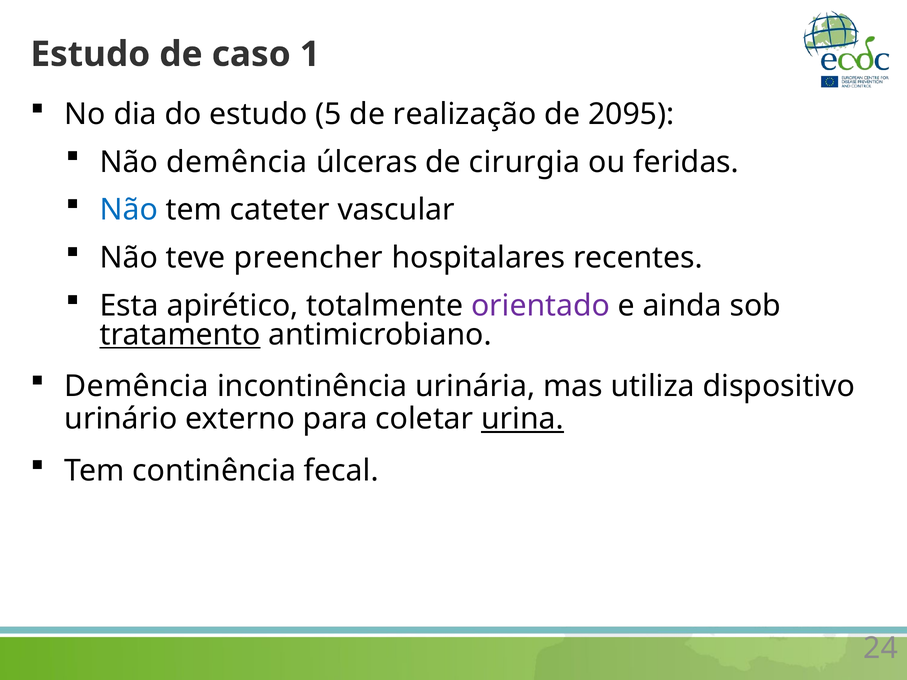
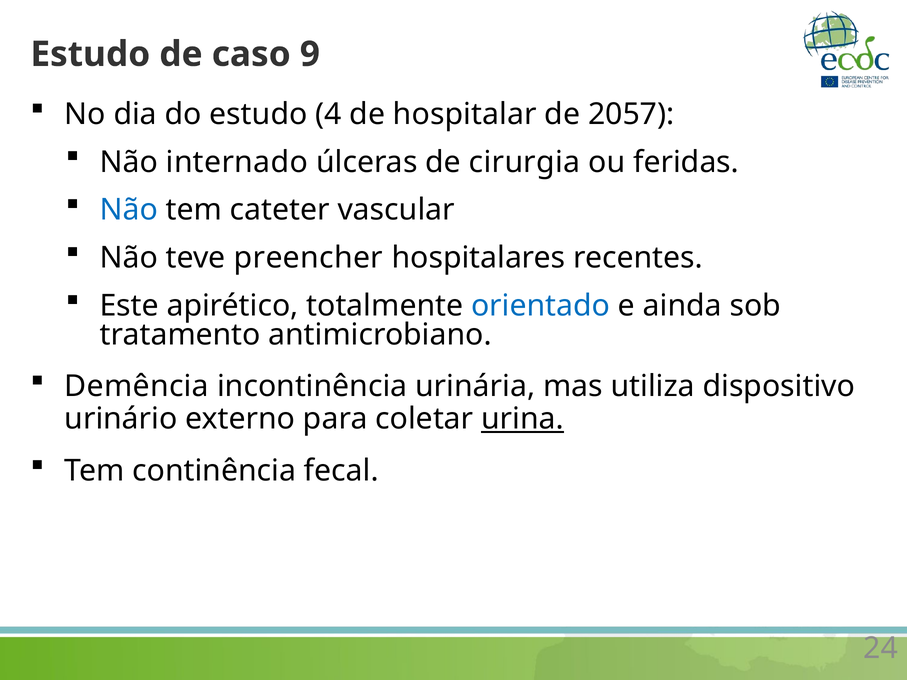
1: 1 -> 9
5: 5 -> 4
realização: realização -> hospitalar
2095: 2095 -> 2057
Não demência: demência -> internado
Esta: Esta -> Este
orientado colour: purple -> blue
tratamento underline: present -> none
